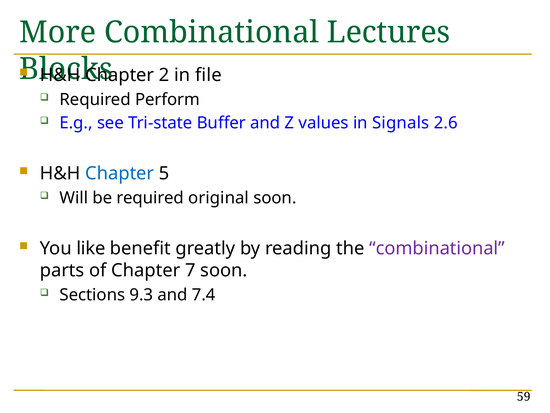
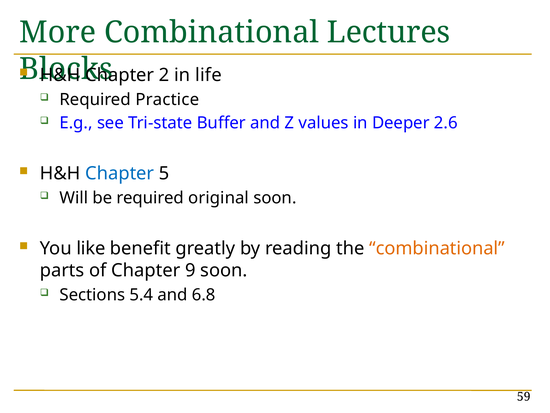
file: file -> life
Perform: Perform -> Practice
Signals: Signals -> Deeper
combinational at (437, 248) colour: purple -> orange
7: 7 -> 9
9.3: 9.3 -> 5.4
7.4: 7.4 -> 6.8
